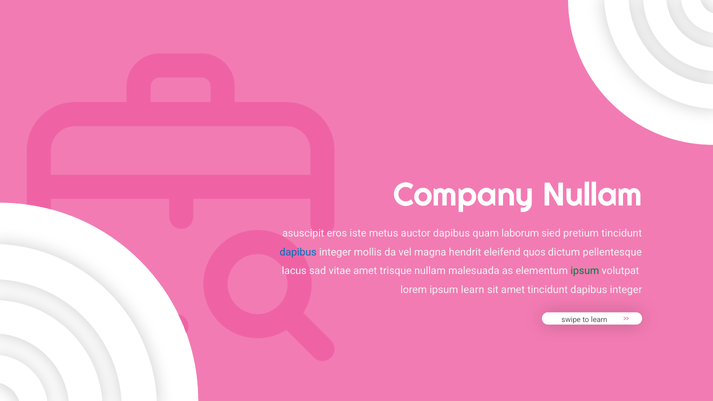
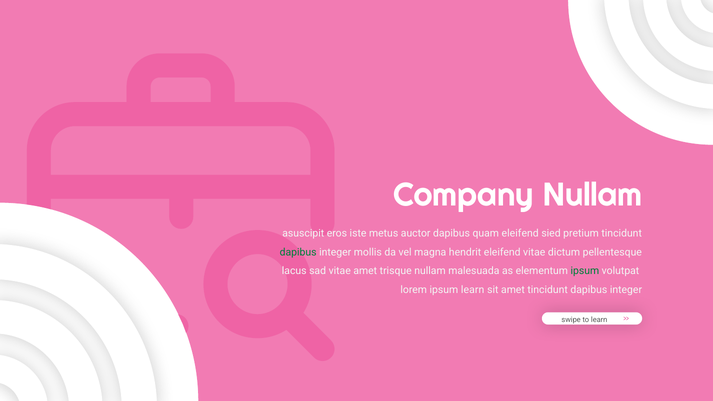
quam laborum: laborum -> eleifend
dapibus at (298, 252) colour: blue -> green
eleifend quos: quos -> vitae
